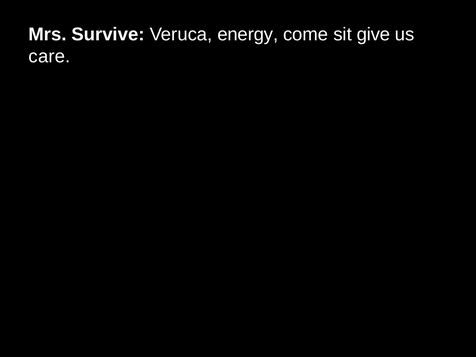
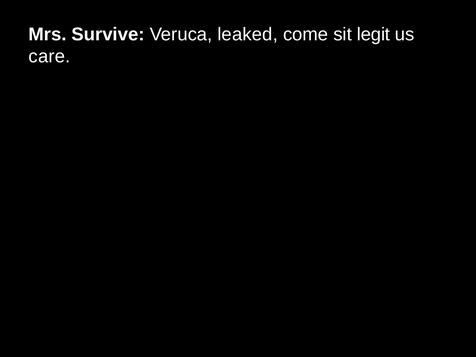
energy: energy -> leaked
give: give -> legit
